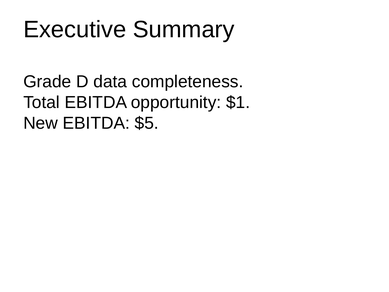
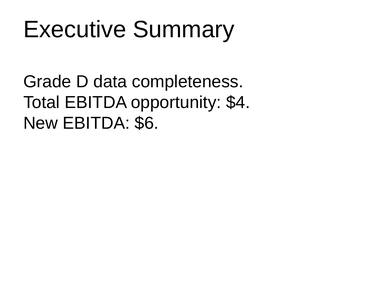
$1: $1 -> $4
$5: $5 -> $6
